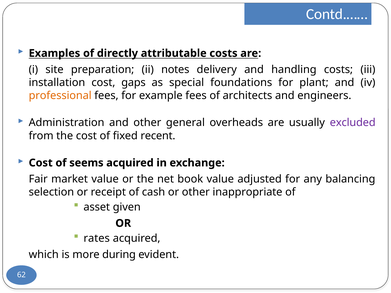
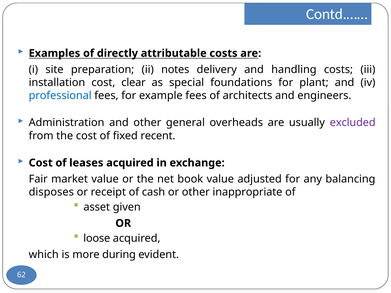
gaps: gaps -> clear
professional colour: orange -> blue
seems: seems -> leases
selection: selection -> disposes
rates: rates -> loose
